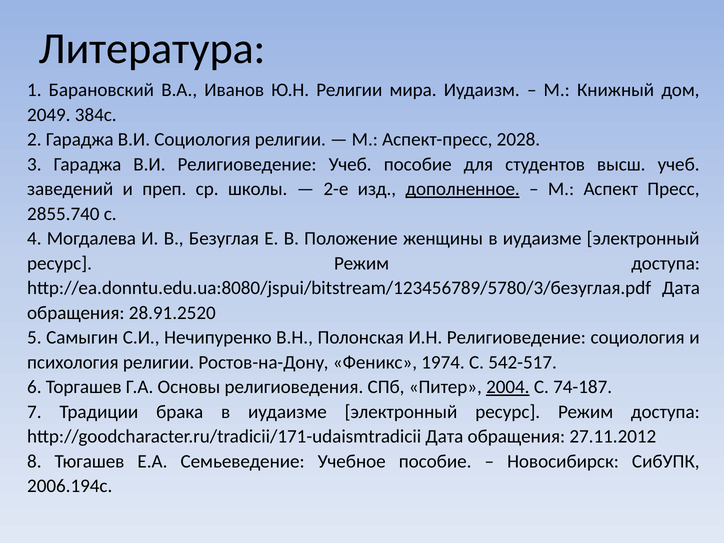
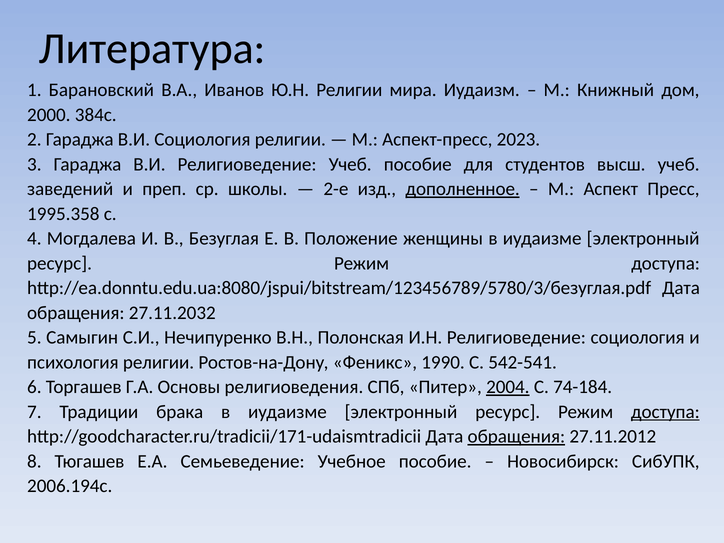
2049: 2049 -> 2000
2028: 2028 -> 2023
2855.740: 2855.740 -> 1995.358
28.91.2520: 28.91.2520 -> 27.11.2032
1974: 1974 -> 1990
542-517: 542-517 -> 542-541
74-187: 74-187 -> 74-184
доступа at (665, 412) underline: none -> present
обращения at (516, 437) underline: none -> present
